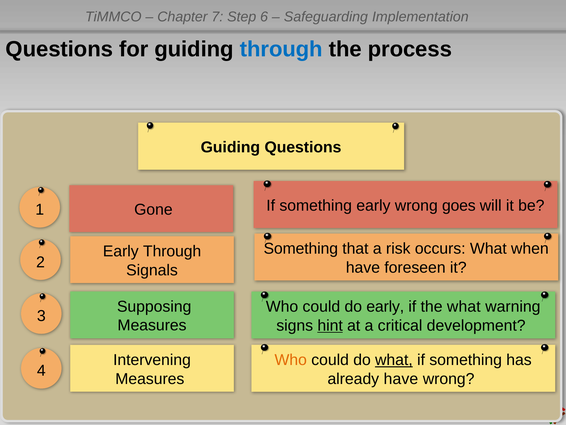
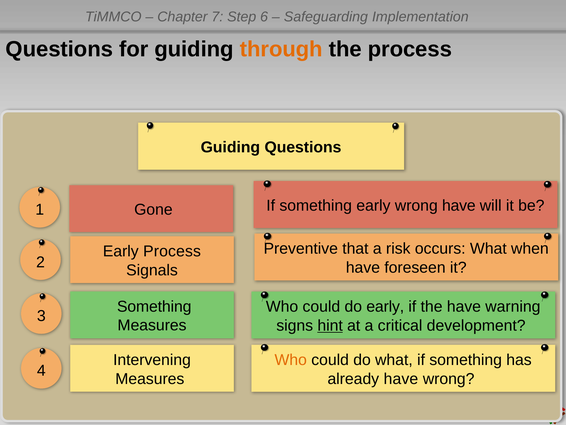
through at (281, 49) colour: blue -> orange
wrong goes: goes -> have
Something at (301, 248): Something -> Preventive
Early Through: Through -> Process
Supposing at (154, 306): Supposing -> Something
the what: what -> have
what at (394, 360) underline: present -> none
